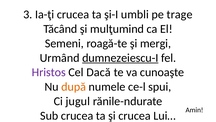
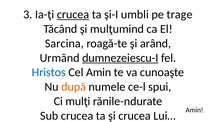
crucea at (73, 14) underline: none -> present
Semeni: Semeni -> Sarcina
mergi: mergi -> arând
Hristos colour: purple -> blue
Cel Dacă: Dacă -> Amin
jugul: jugul -> mulţi
